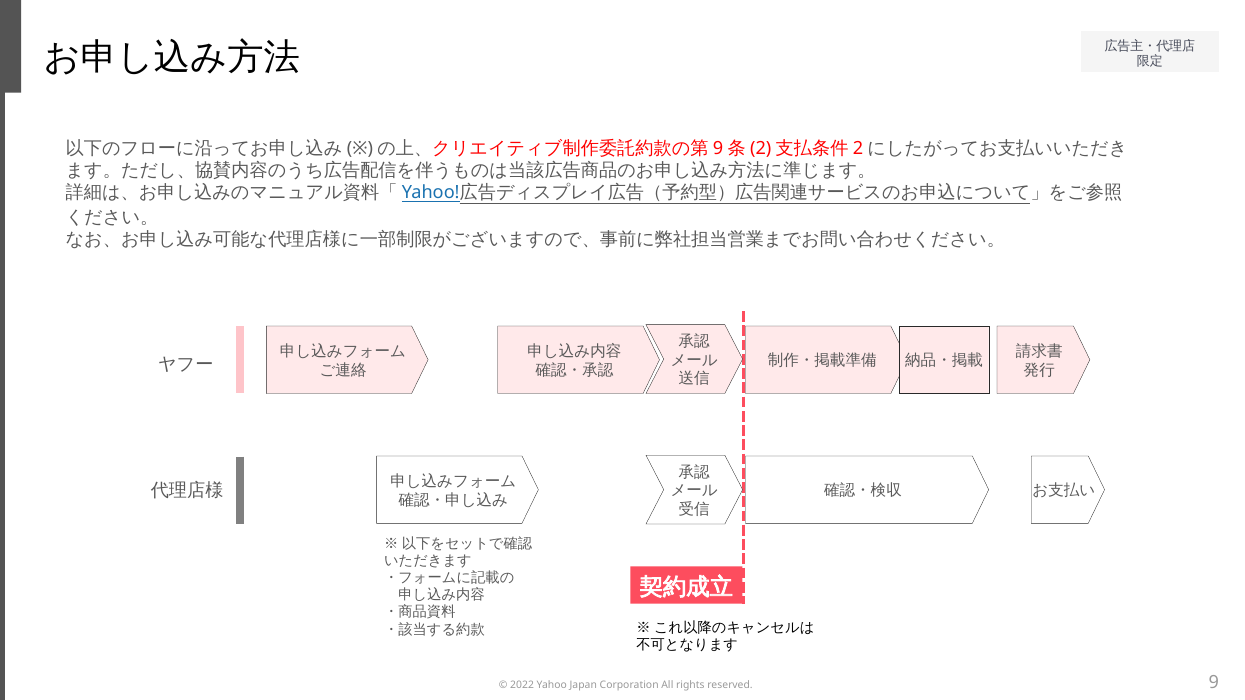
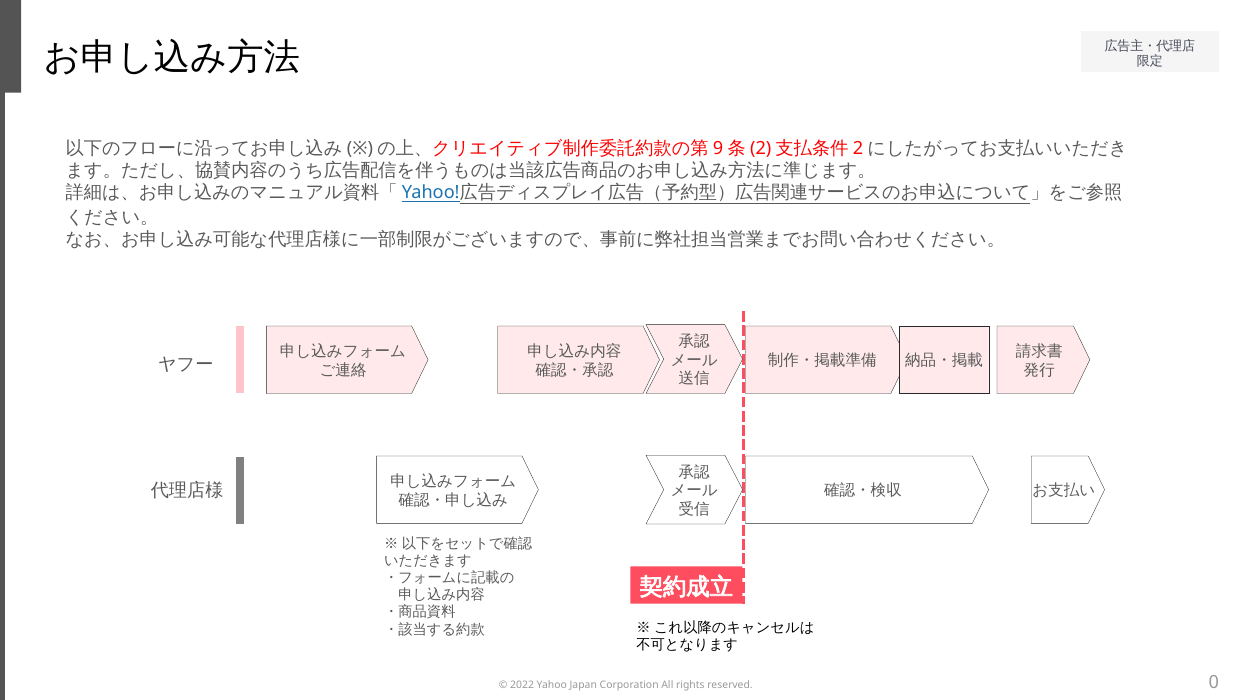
9: 9 -> 0
